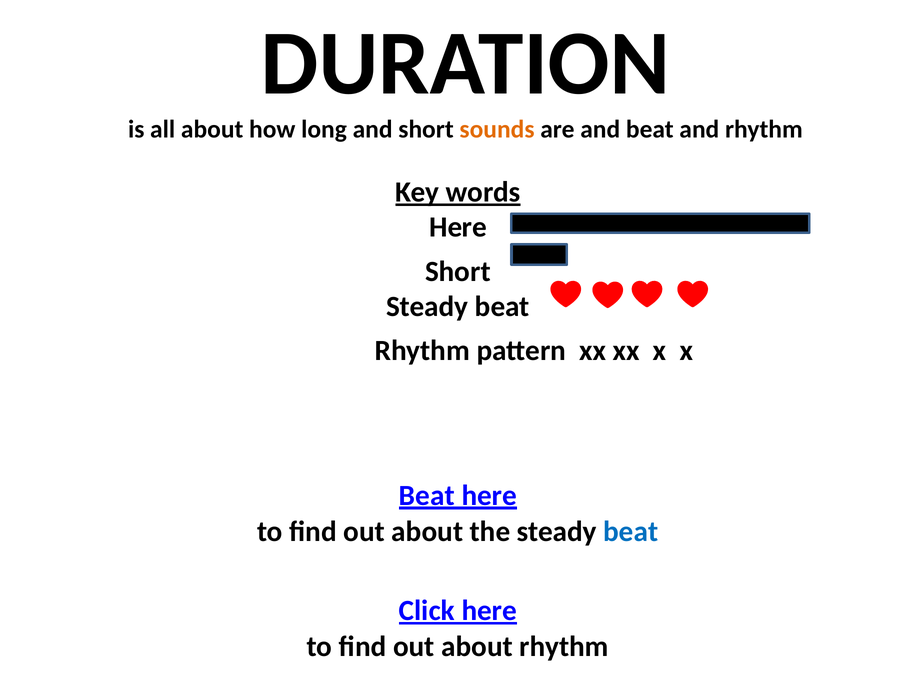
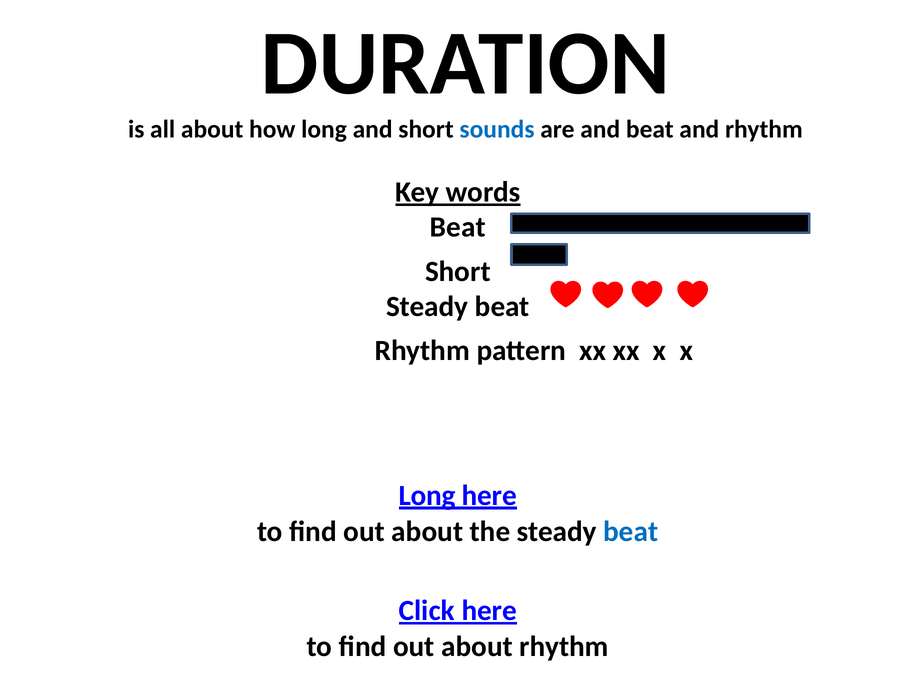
sounds colour: orange -> blue
Here at (458, 227): Here -> Beat
Beat at (427, 496): Beat -> Long
